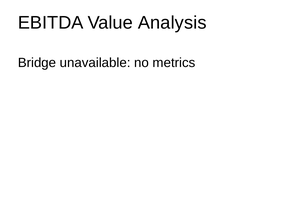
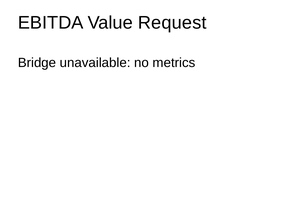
Analysis: Analysis -> Request
